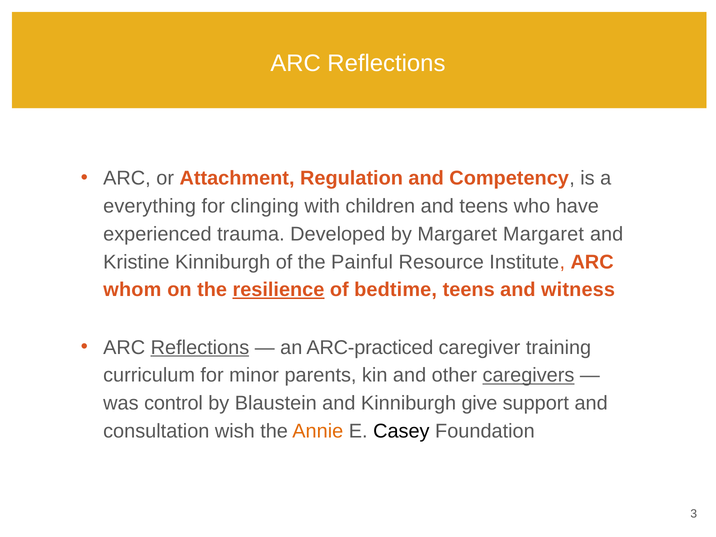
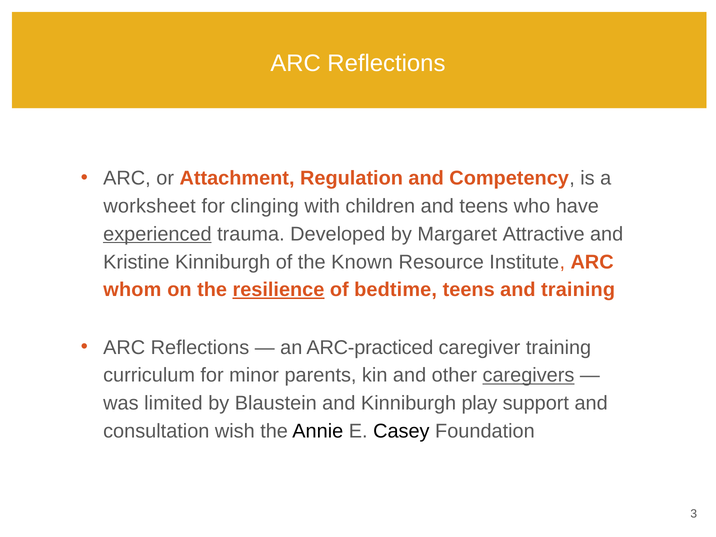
everything: everything -> worksheet
experienced underline: none -> present
Margaret Margaret: Margaret -> Attractive
Painful: Painful -> Known
and witness: witness -> training
Reflections at (200, 347) underline: present -> none
control: control -> limited
give: give -> play
Annie colour: orange -> black
